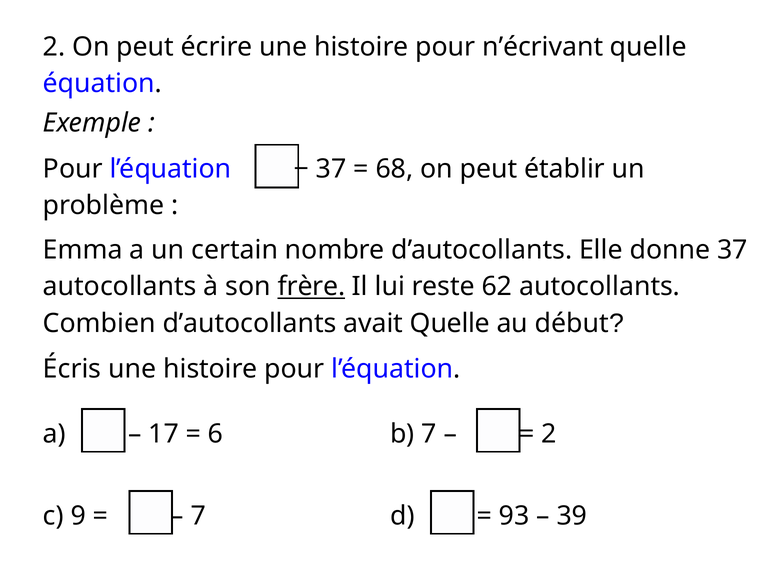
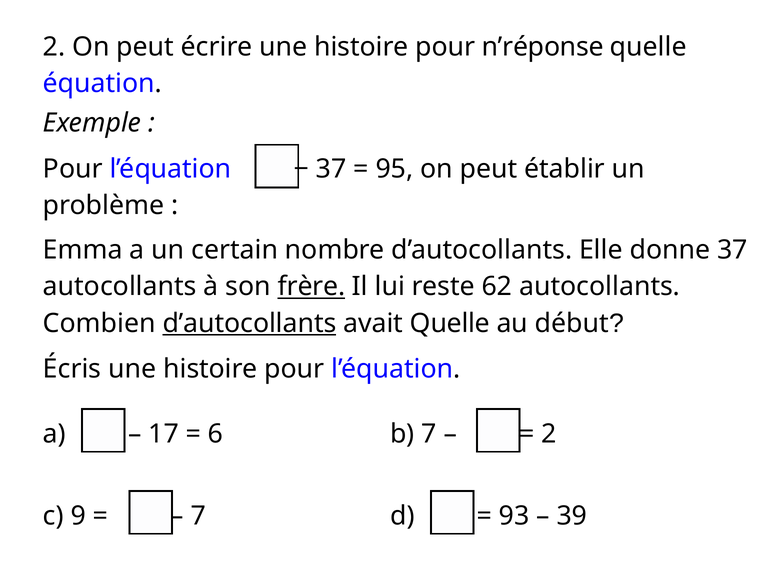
n’écrivant: n’écrivant -> n’réponse
68: 68 -> 95
d’autocollants at (249, 323) underline: none -> present
